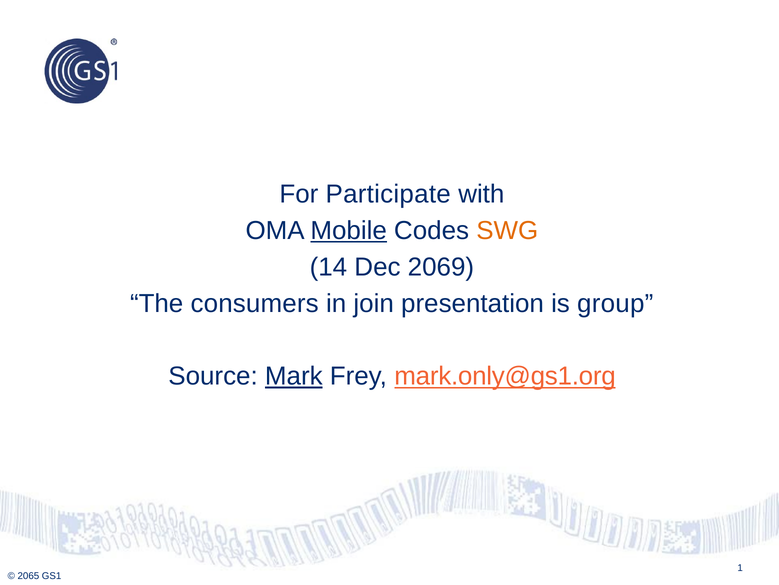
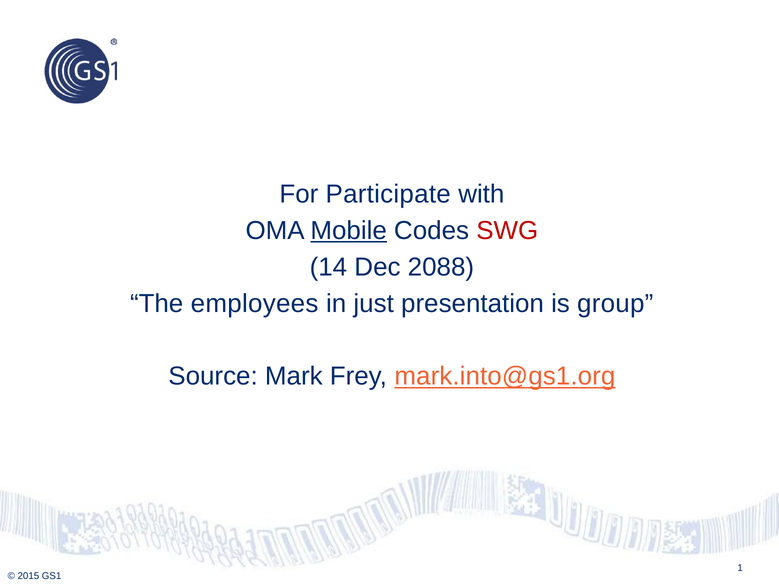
SWG colour: orange -> red
2069: 2069 -> 2088
consumers: consumers -> employees
join: join -> just
Mark underline: present -> none
mark.only@gs1.org: mark.only@gs1.org -> mark.into@gs1.org
2065: 2065 -> 2015
